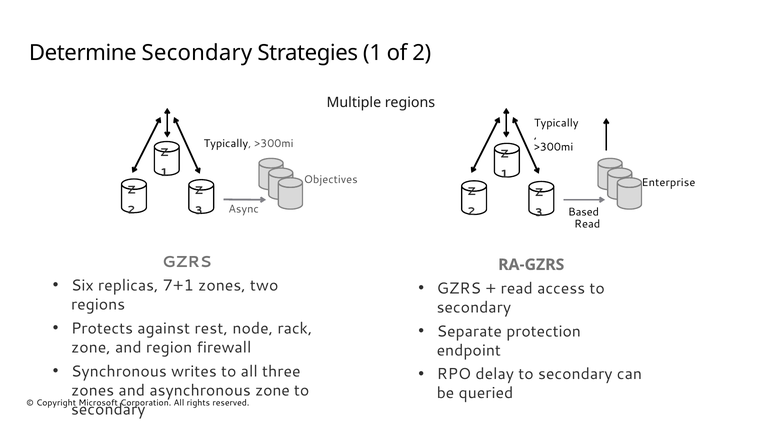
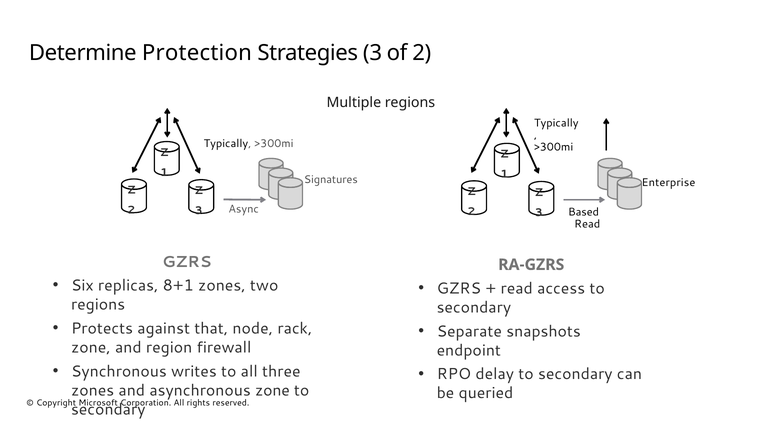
Determine Secondary: Secondary -> Protection
Strategies 1: 1 -> 3
Objectives: Objectives -> Signatures
7+1: 7+1 -> 8+1
rest: rest -> that
protection: protection -> snapshots
